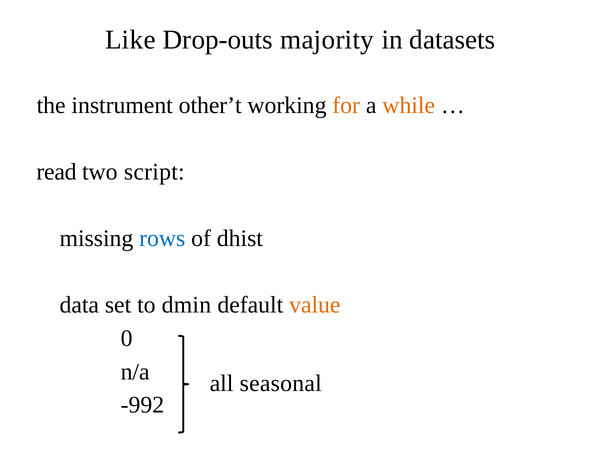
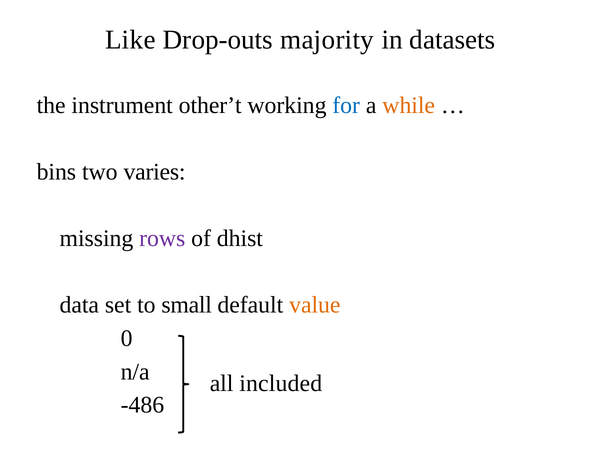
for colour: orange -> blue
read: read -> bins
script: script -> varies
rows colour: blue -> purple
dmin: dmin -> small
seasonal: seasonal -> included
-992: -992 -> -486
